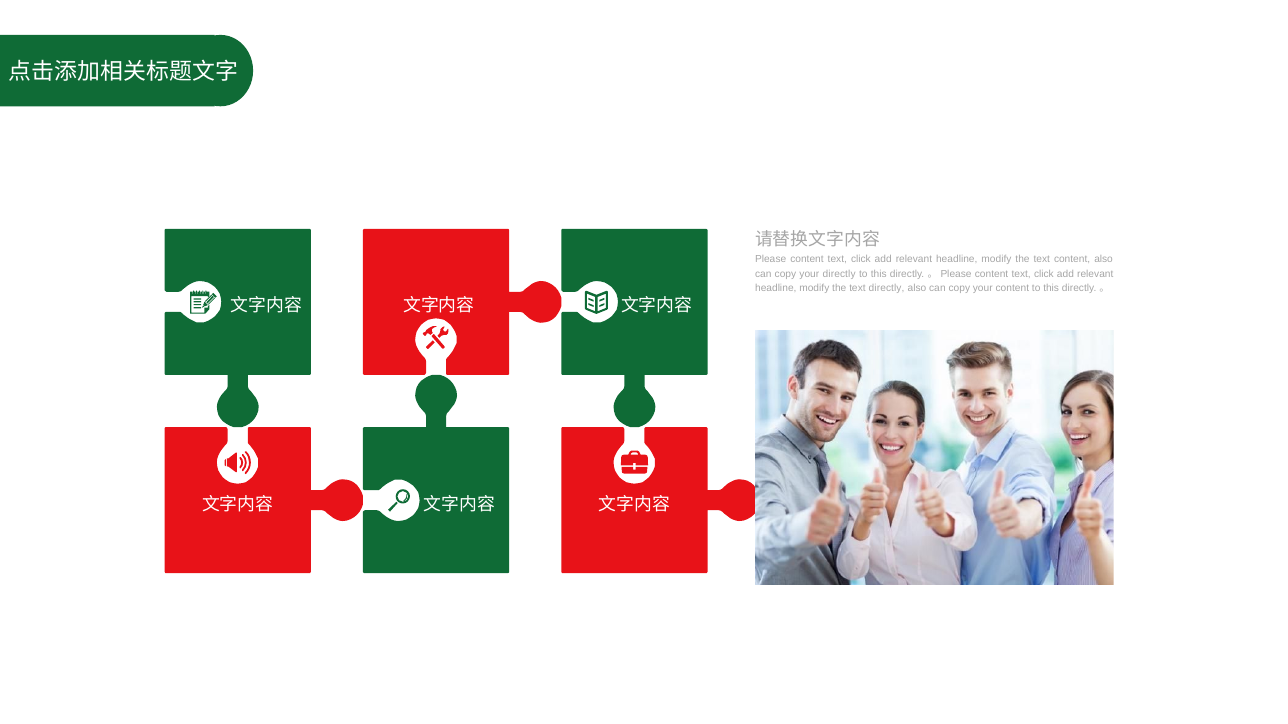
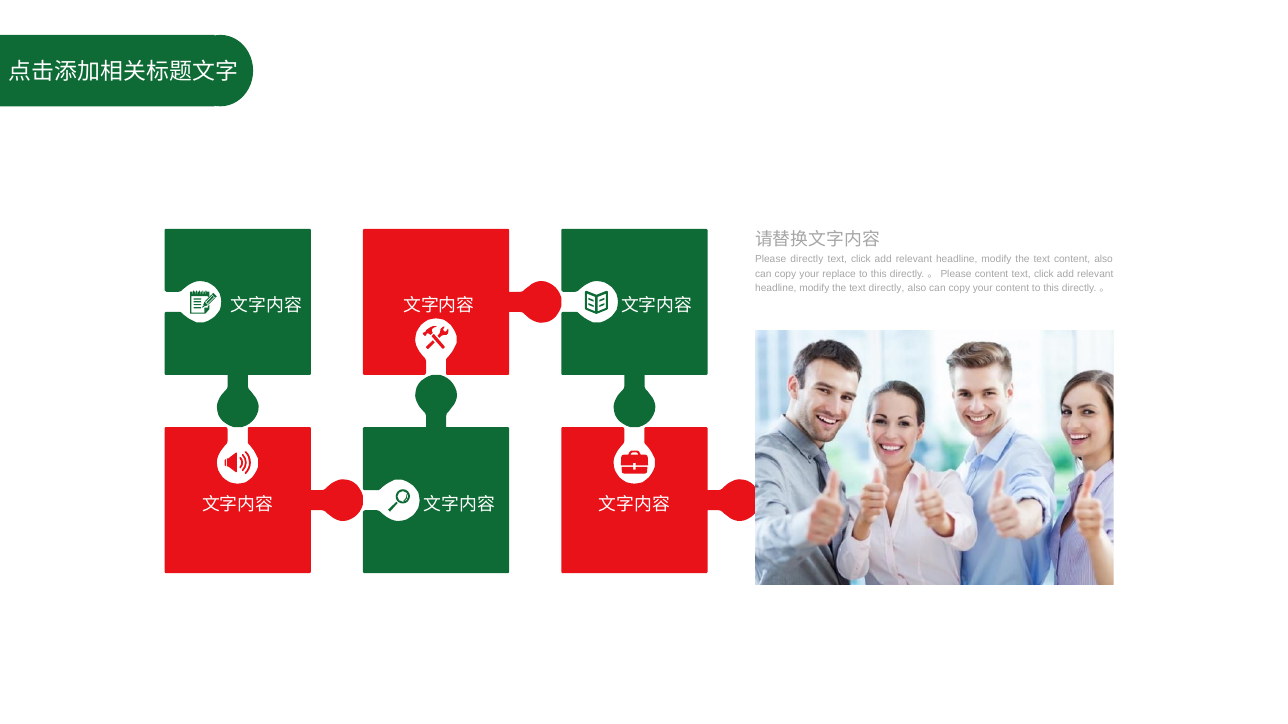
content at (807, 259): content -> directly
your directly: directly -> replace
